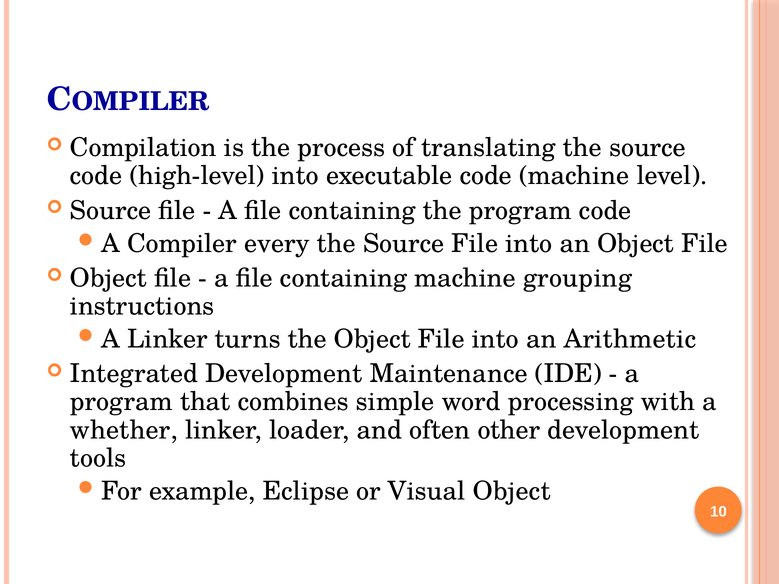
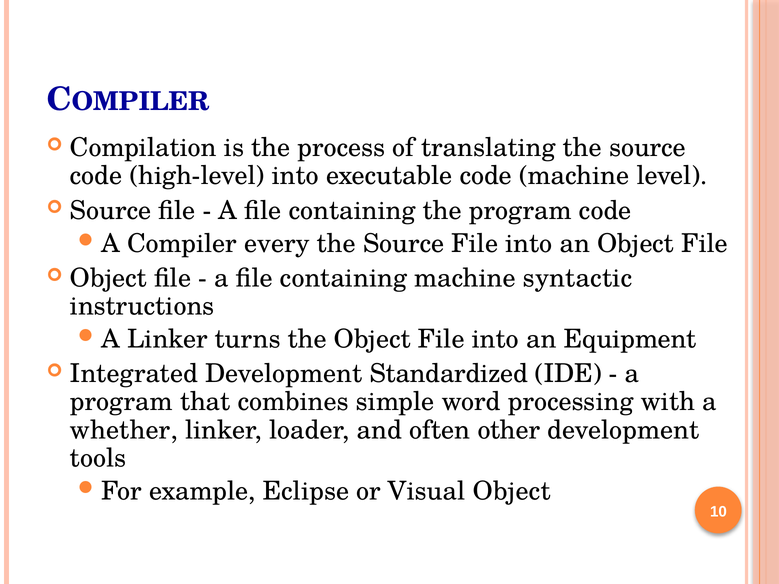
grouping: grouping -> syntactic
Arithmetic: Arithmetic -> Equipment
Maintenance: Maintenance -> Standardized
